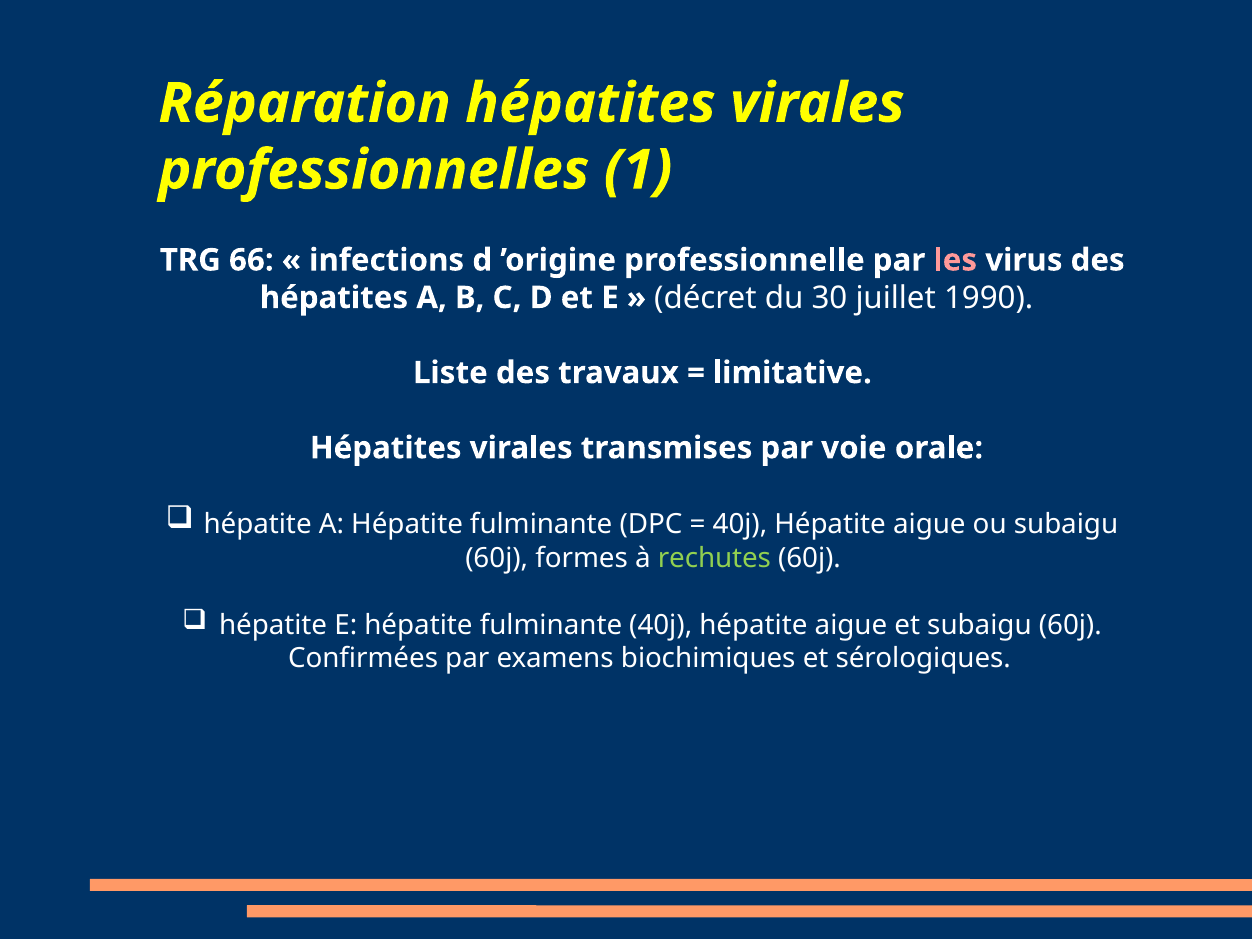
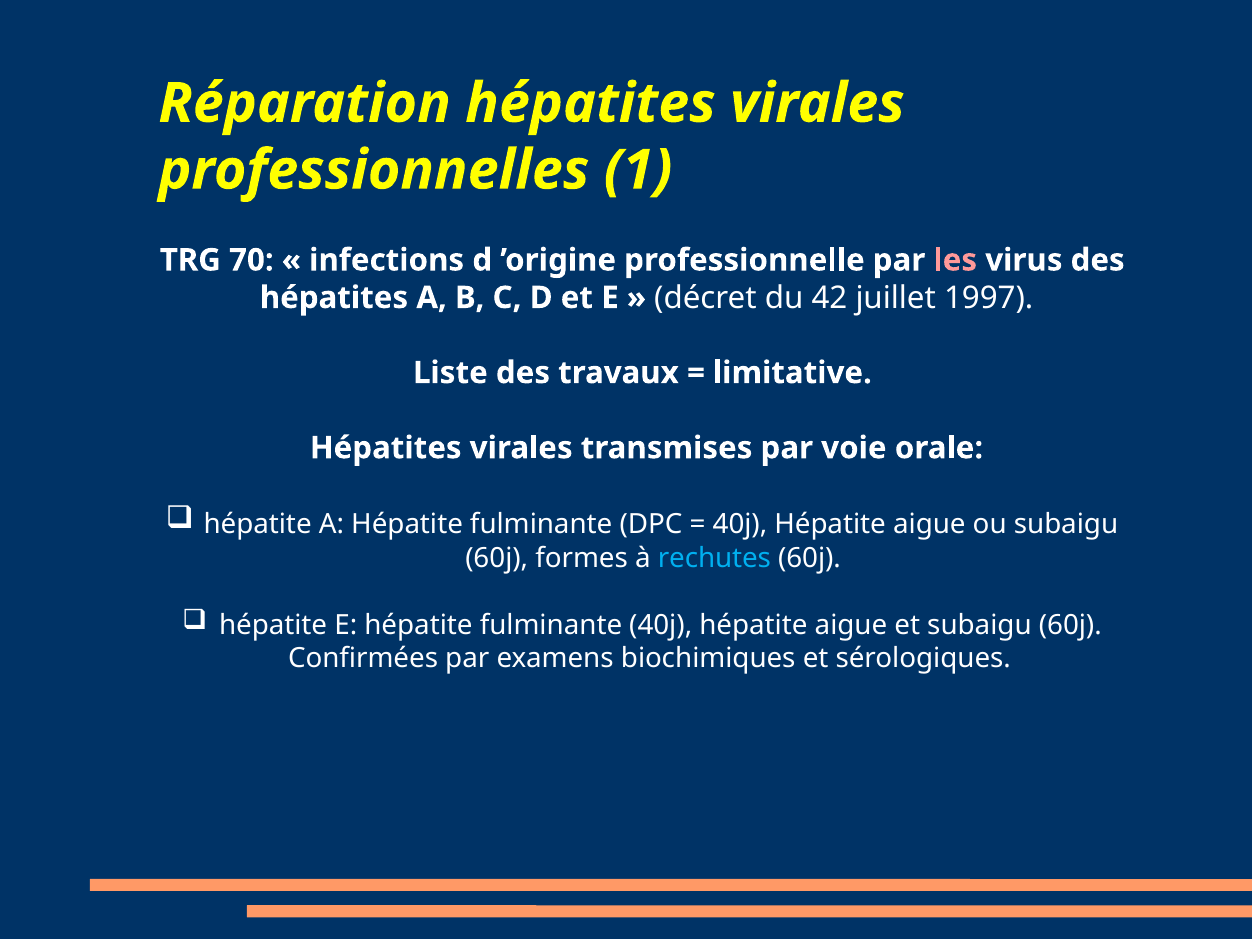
66: 66 -> 70
30: 30 -> 42
1990: 1990 -> 1997
rechutes colour: light green -> light blue
